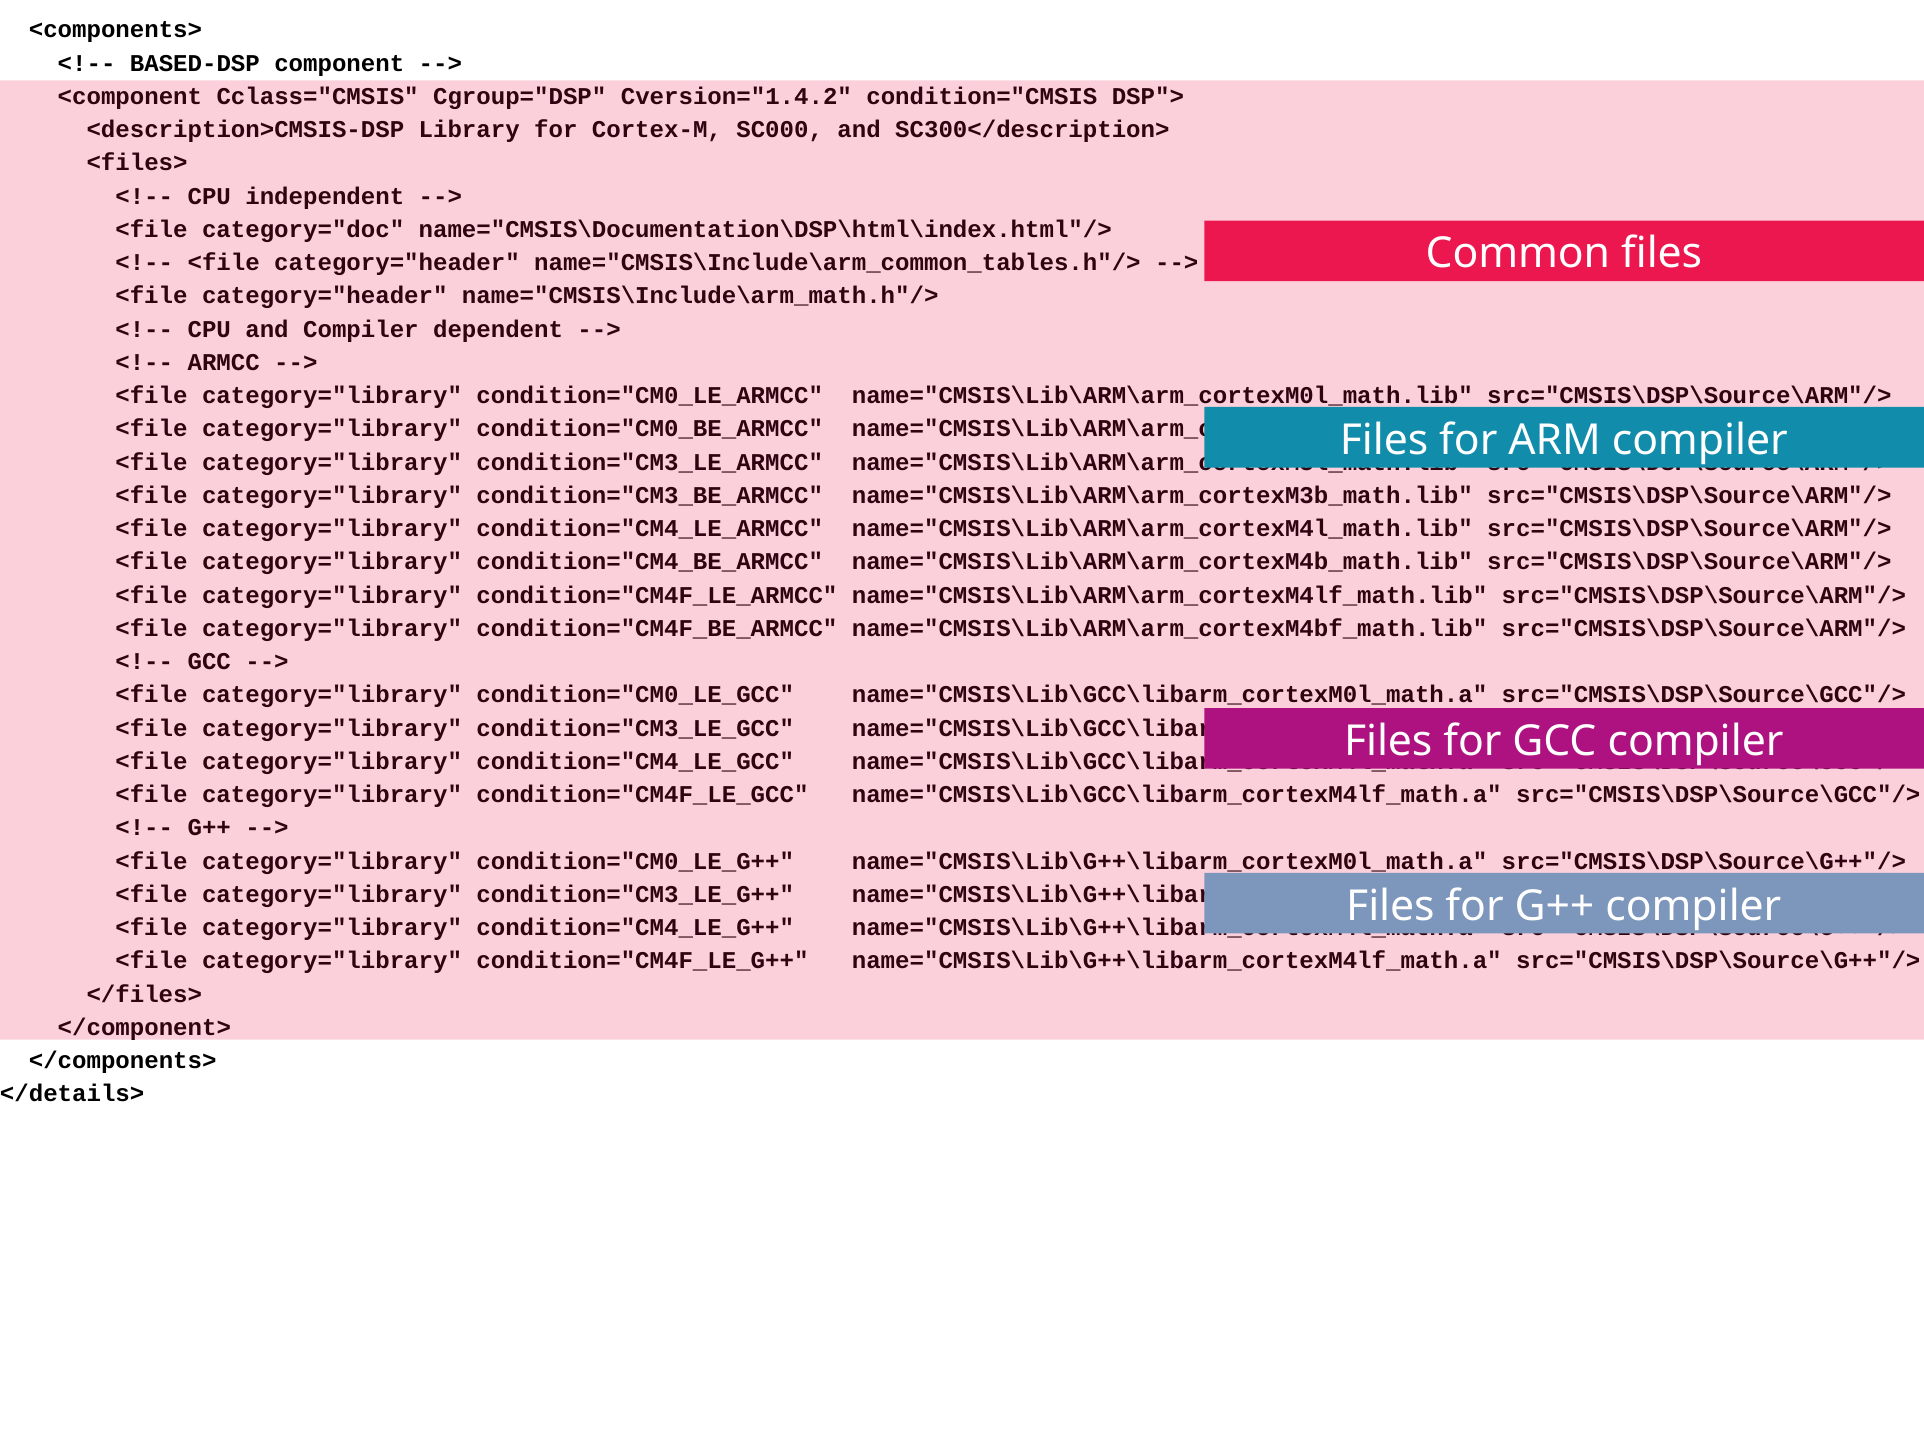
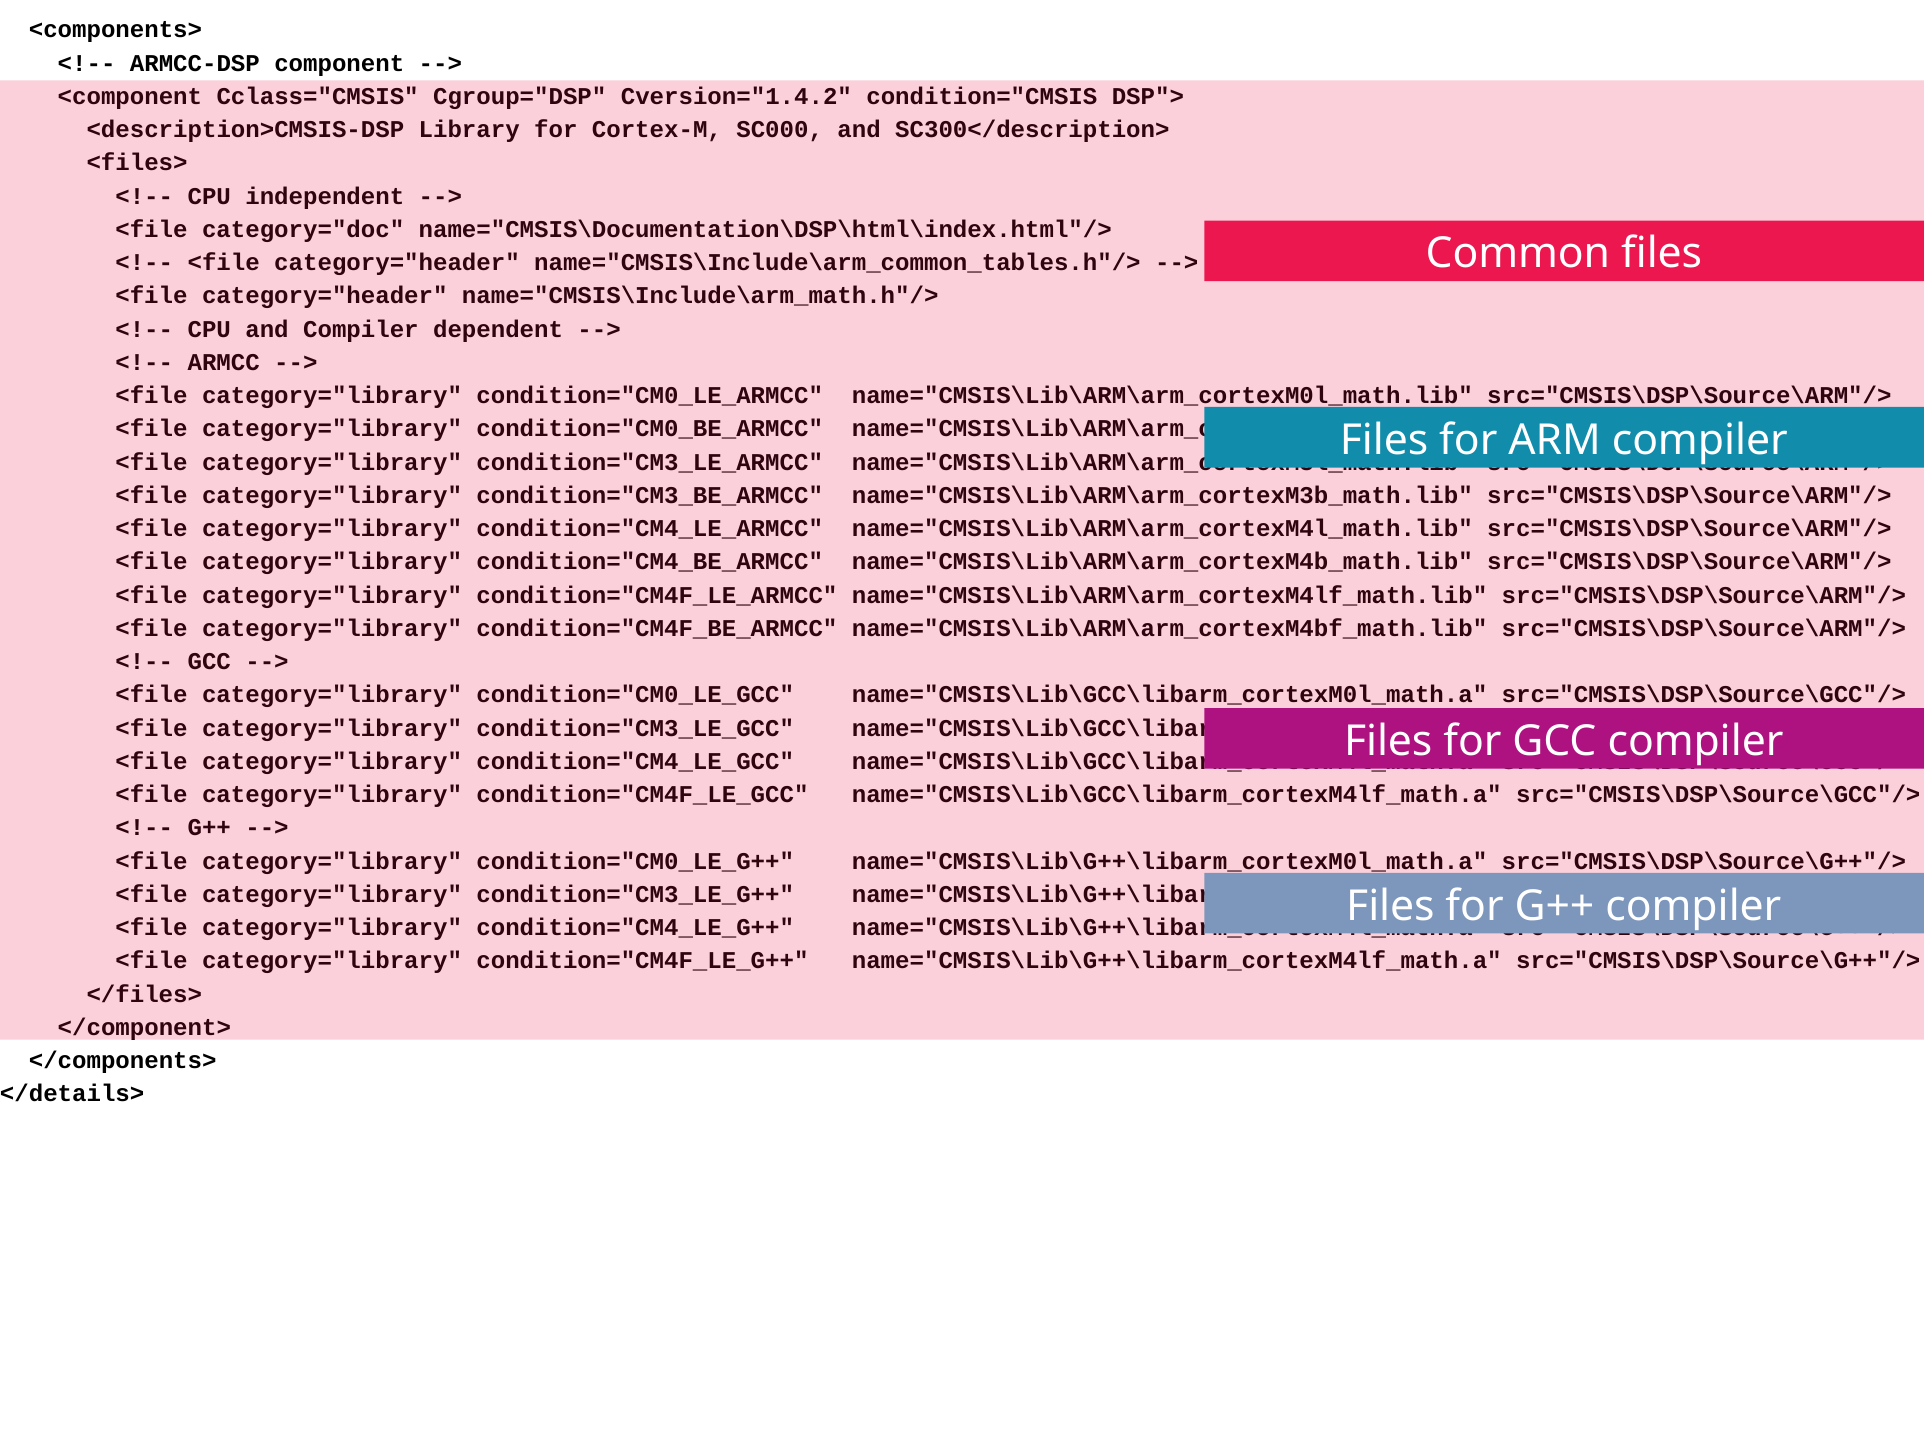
BASED-DSP: BASED-DSP -> ARMCC-DSP
